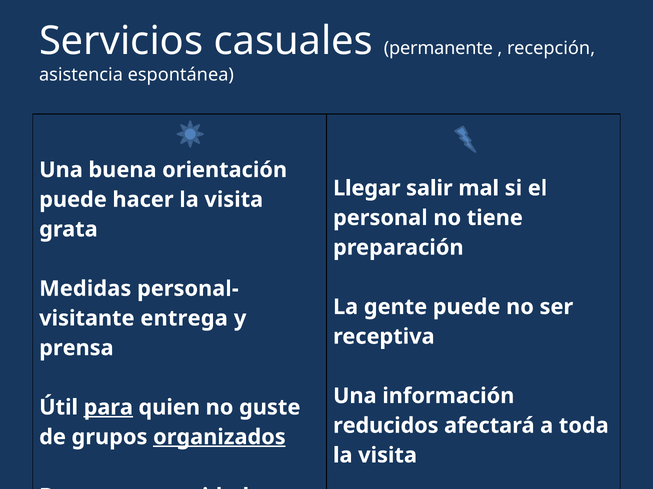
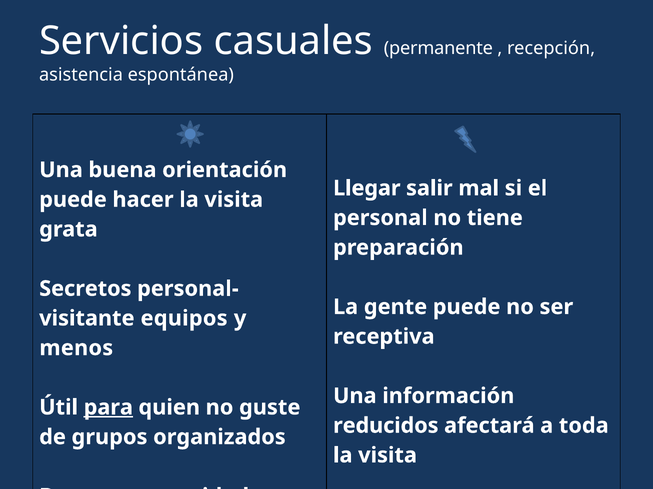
Medidas: Medidas -> Secretos
entrega: entrega -> equipos
prensa: prensa -> menos
organizados underline: present -> none
